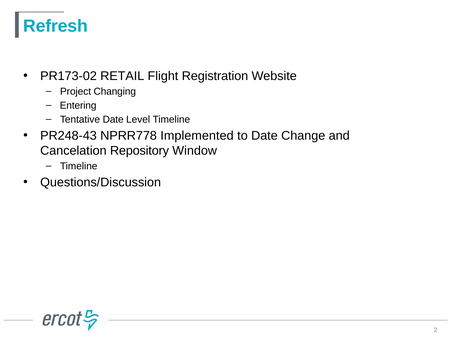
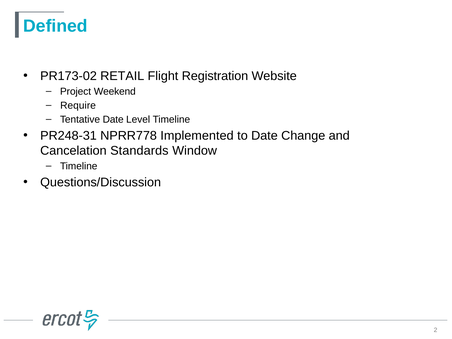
Refresh: Refresh -> Defined
Changing: Changing -> Weekend
Entering: Entering -> Require
PR248-43: PR248-43 -> PR248-31
Repository: Repository -> Standards
